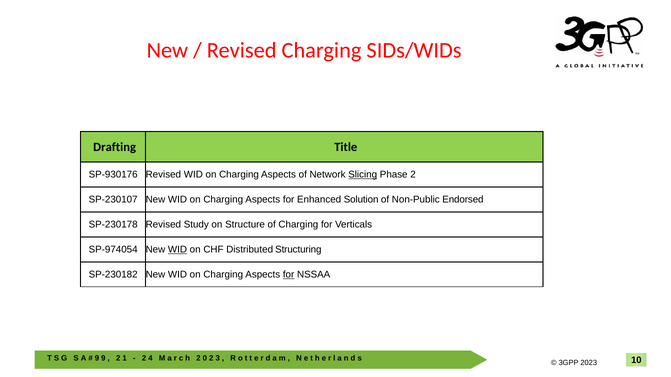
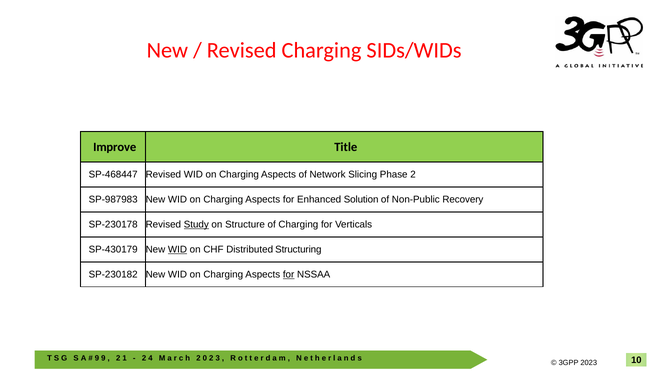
Drafting: Drafting -> Improve
SP-930176: SP-930176 -> SP-468447
Slicing underline: present -> none
SP-230107: SP-230107 -> SP-987983
Endorsed: Endorsed -> Recovery
Study underline: none -> present
SP-974054: SP-974054 -> SP-430179
